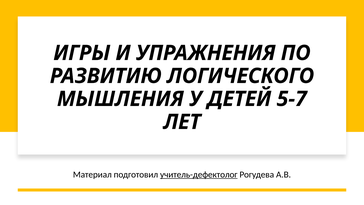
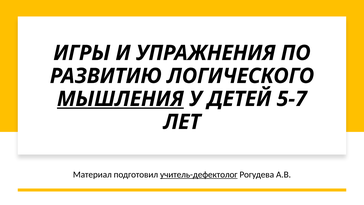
МЫШЛЕНИЯ underline: none -> present
